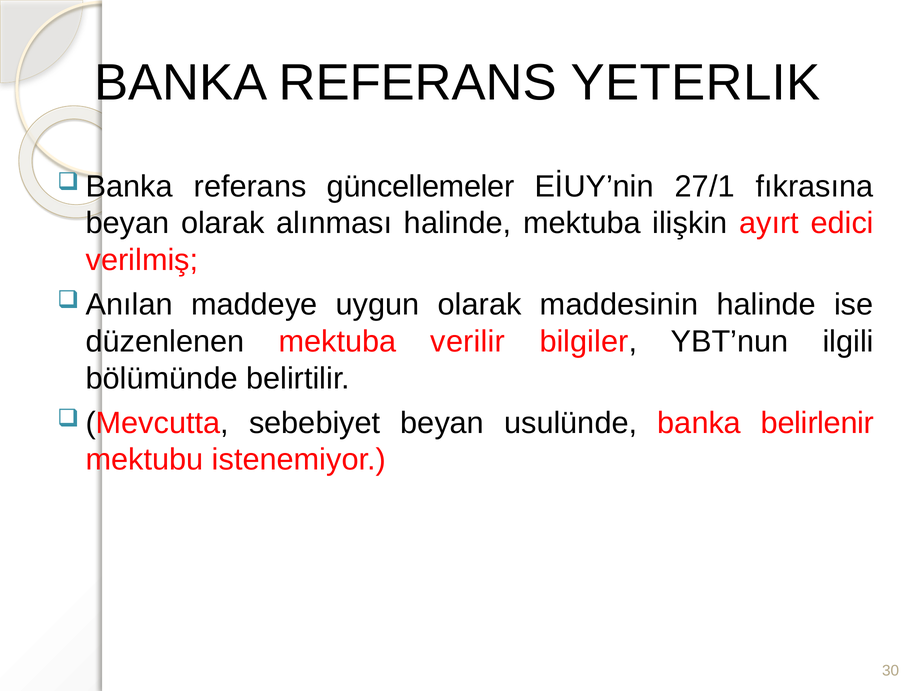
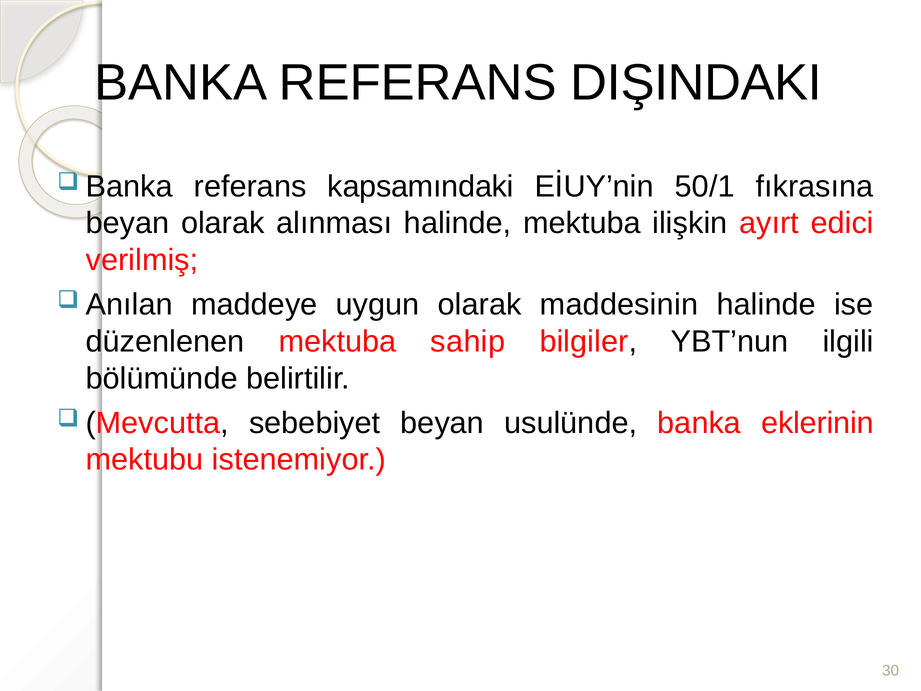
YETERLIK: YETERLIK -> DIŞINDAKI
güncellemeler: güncellemeler -> kapsamındaki
27/1: 27/1 -> 50/1
verilir: verilir -> sahip
belirlenir: belirlenir -> eklerinin
